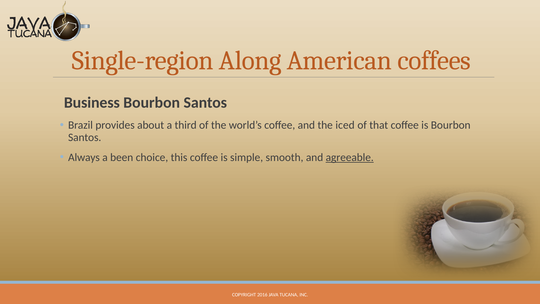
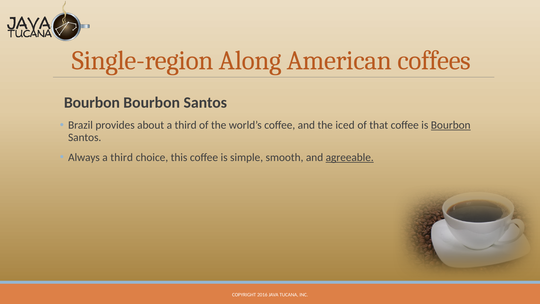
Business at (92, 103): Business -> Bourbon
Bourbon at (451, 125) underline: none -> present
Always a been: been -> third
